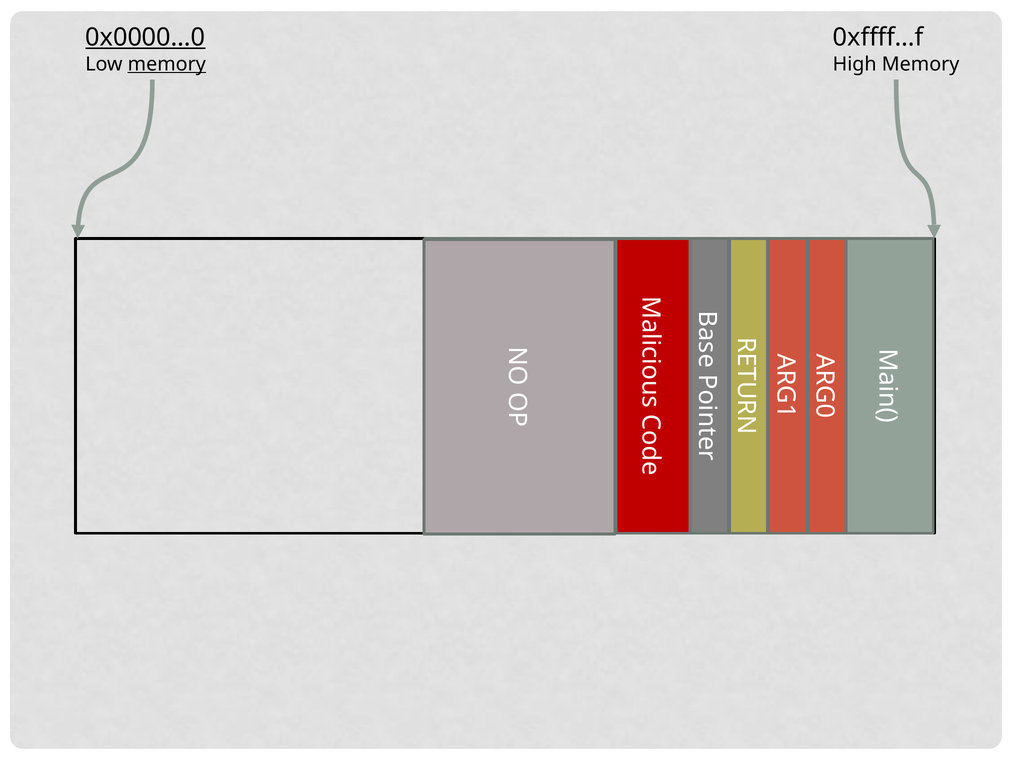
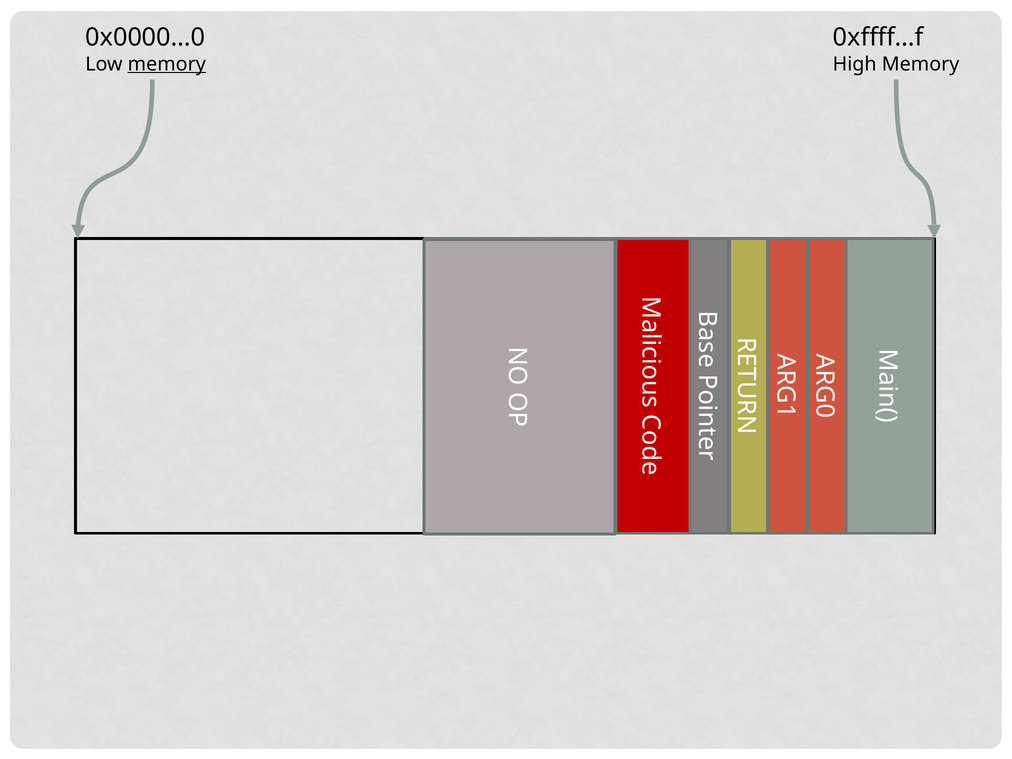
0x0000…0 underline: present -> none
